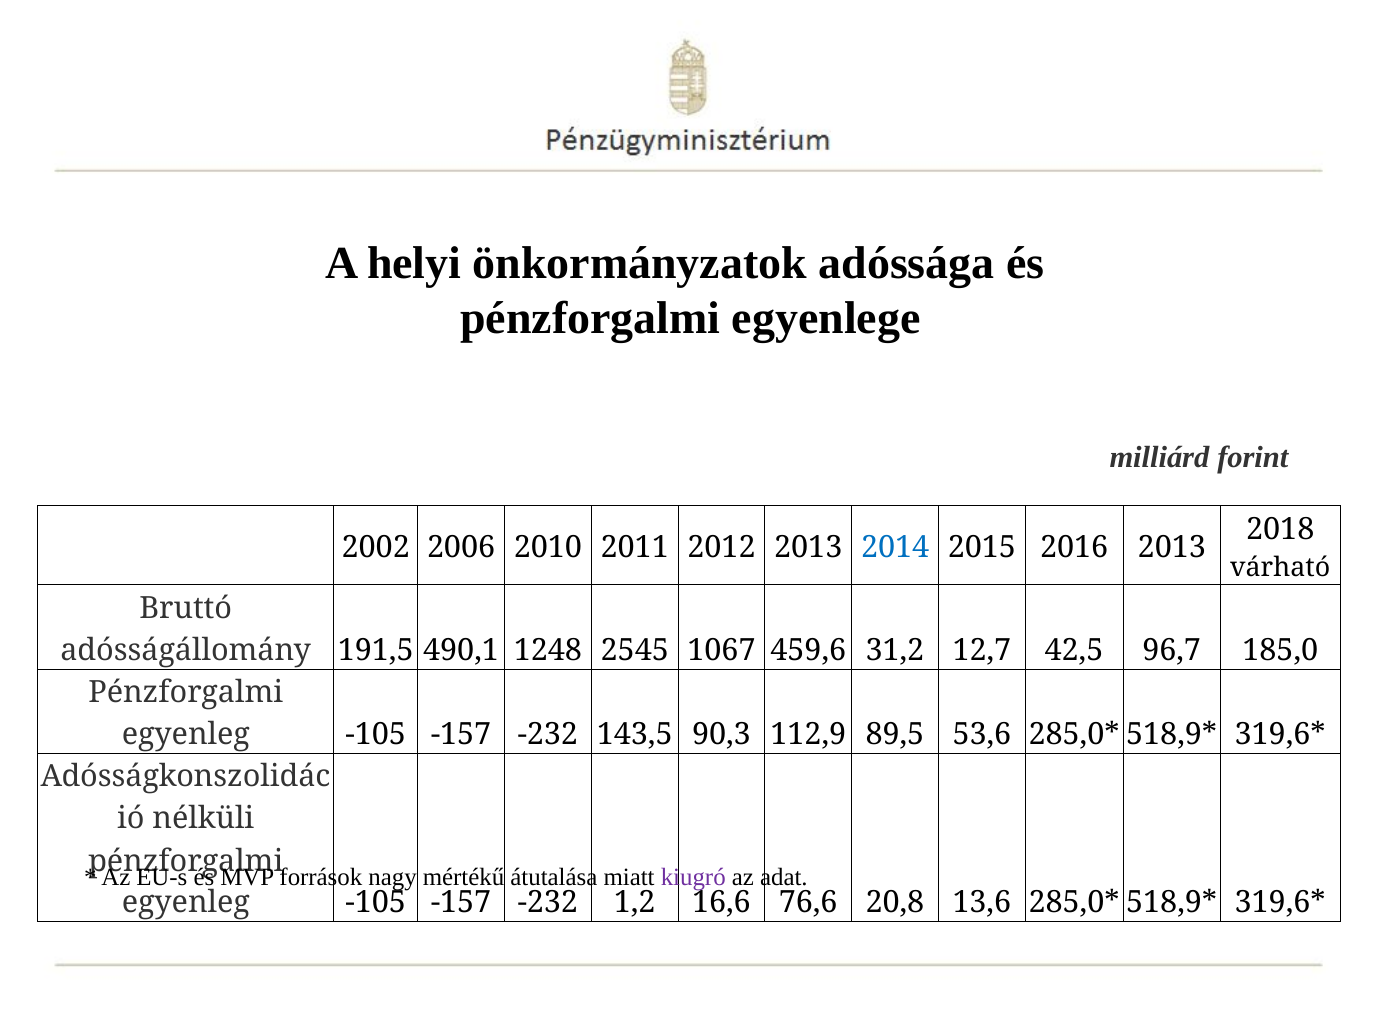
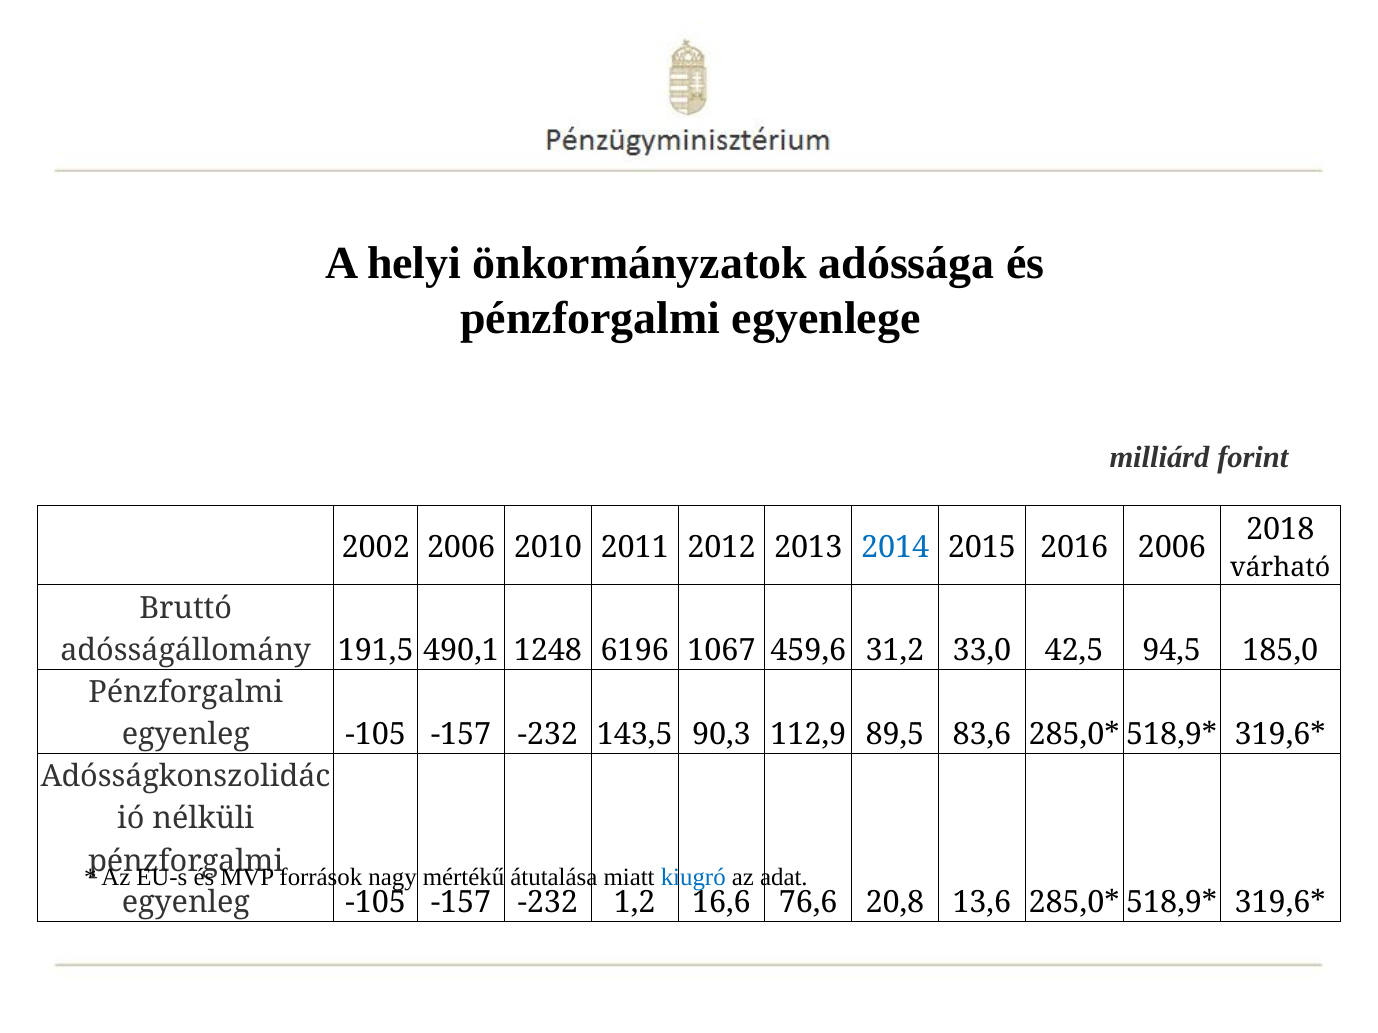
2016 2013: 2013 -> 2006
2545: 2545 -> 6196
12,7: 12,7 -> 33,0
96,7: 96,7 -> 94,5
53,6: 53,6 -> 83,6
kiugró colour: purple -> blue
